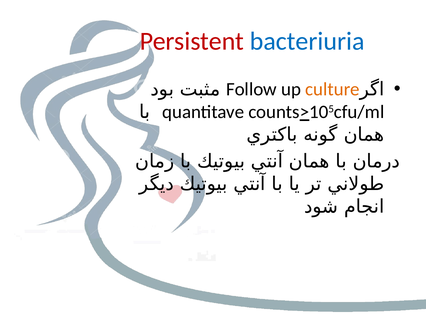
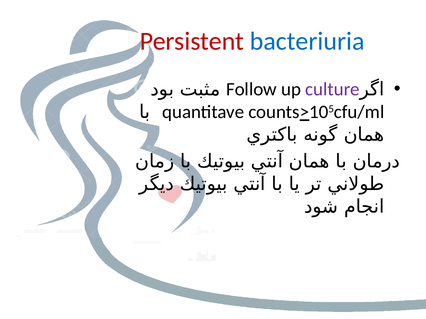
culture colour: orange -> purple
